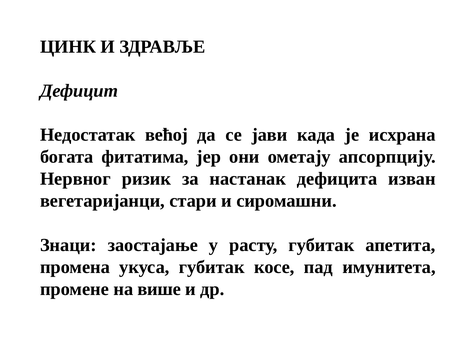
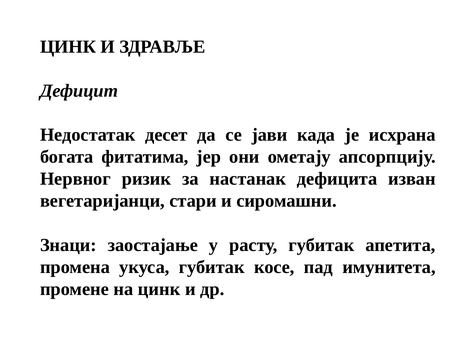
већој: већој -> десет
на више: више -> цинк
